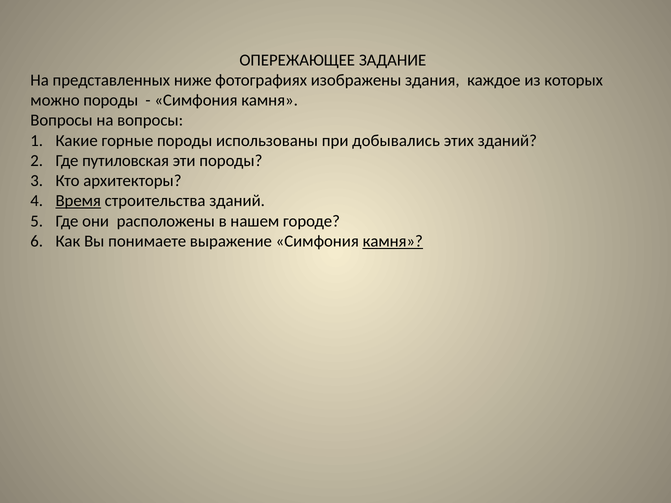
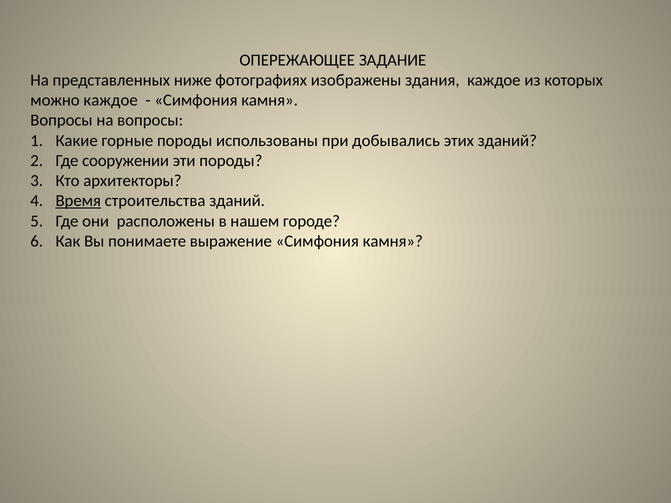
можно породы: породы -> каждое
путиловская: путиловская -> сооружении
камня at (393, 241) underline: present -> none
